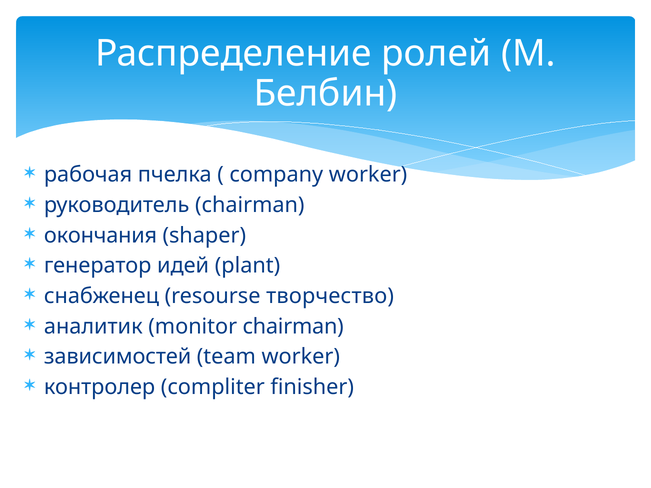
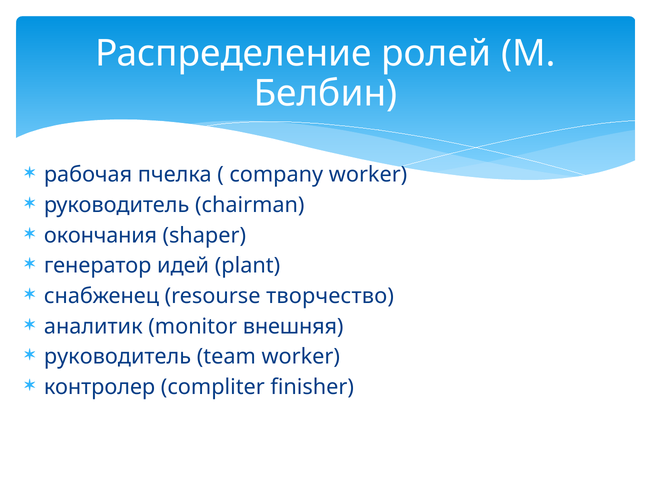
monitor chairman: chairman -> внешняя
зависимостей at (118, 357): зависимостей -> руководитель
